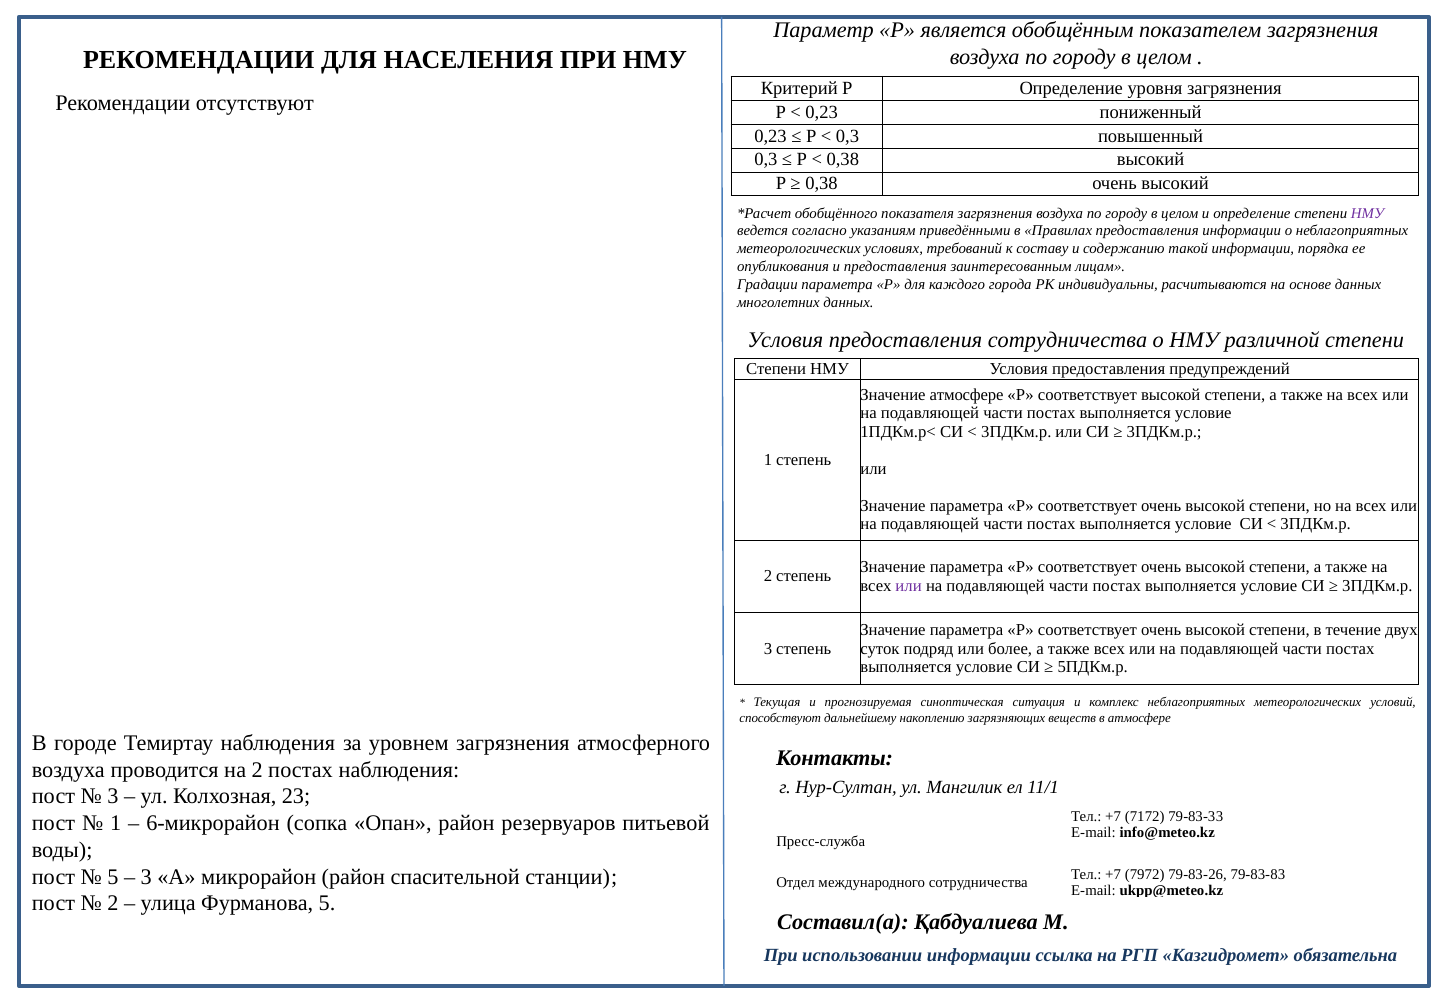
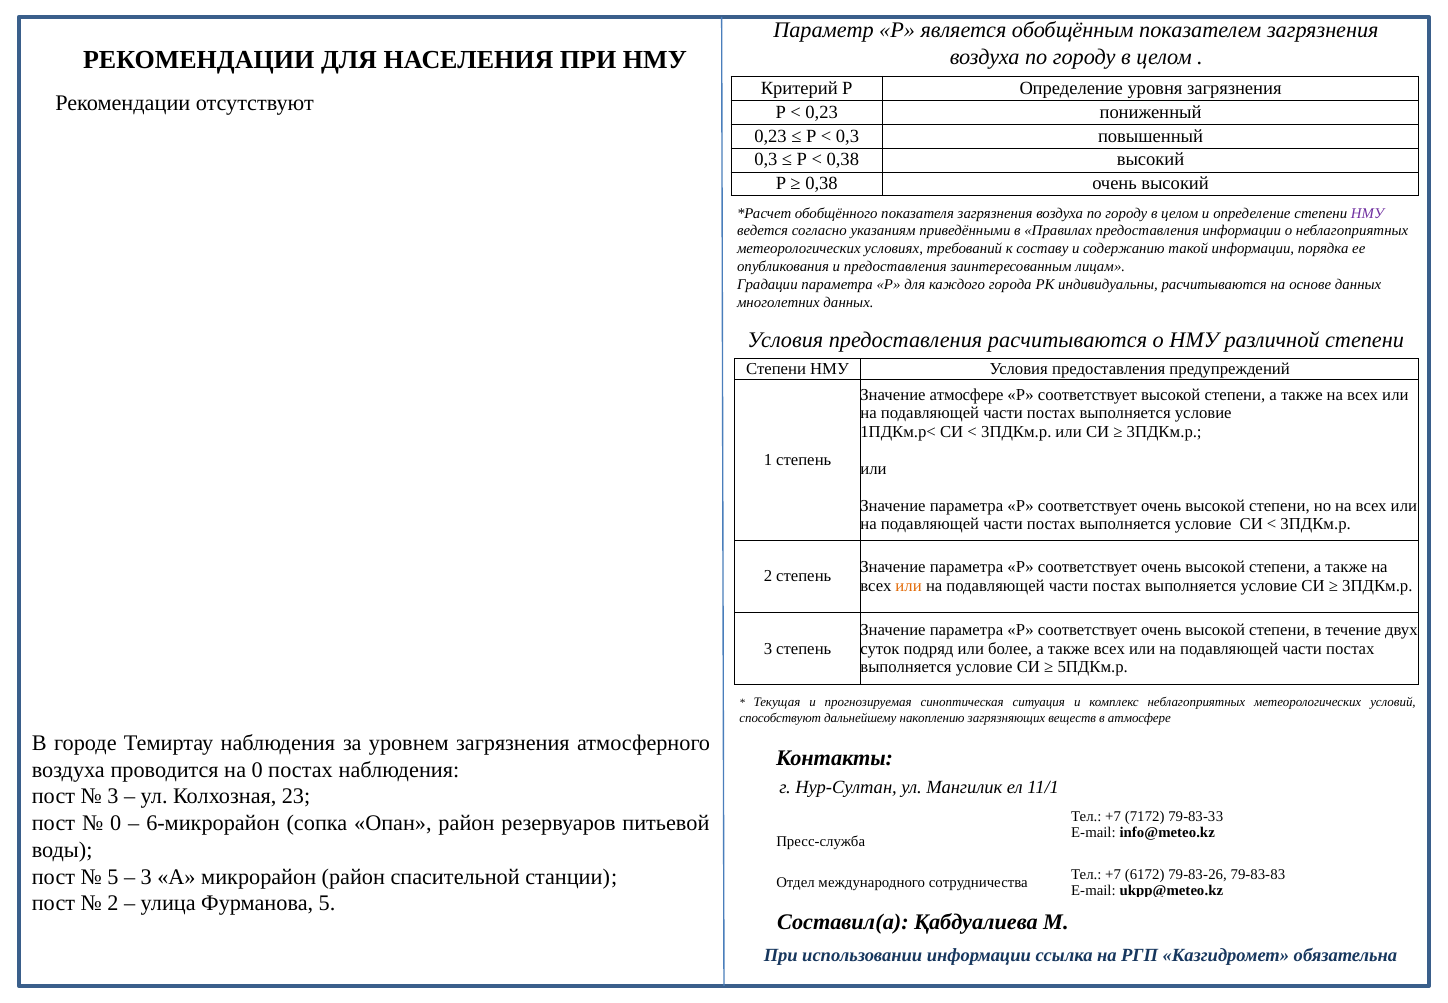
предоставления сотрудничества: сотрудничества -> расчитываются
или at (909, 585) colour: purple -> orange
на 2: 2 -> 0
1 at (116, 823): 1 -> 0
7972: 7972 -> 6172
